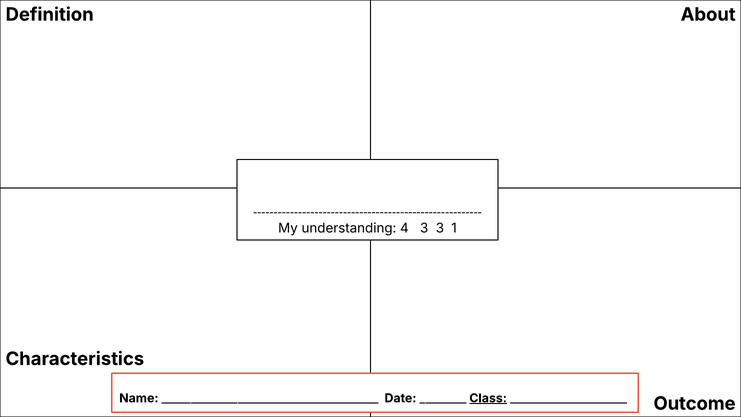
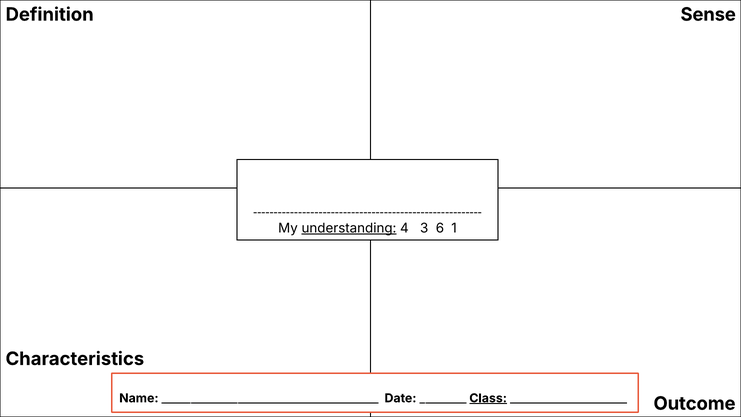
About: About -> Sense
understanding underline: none -> present
3 3: 3 -> 6
